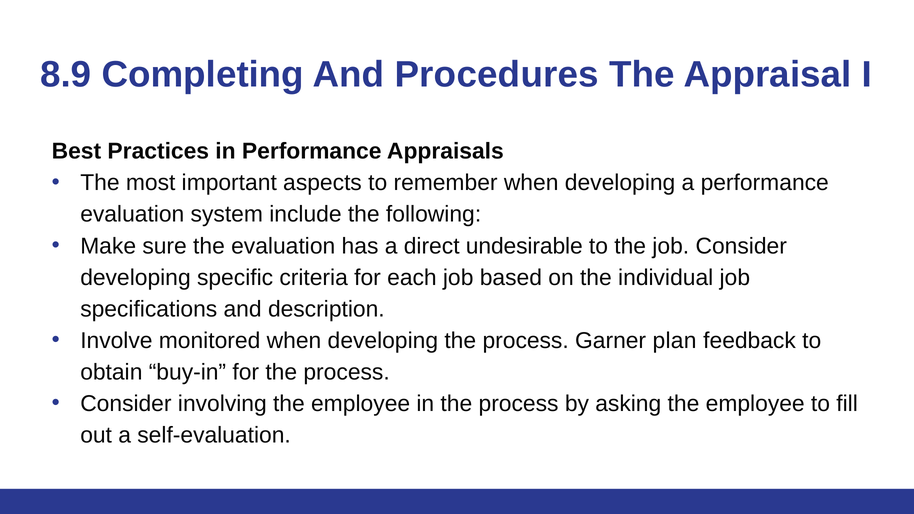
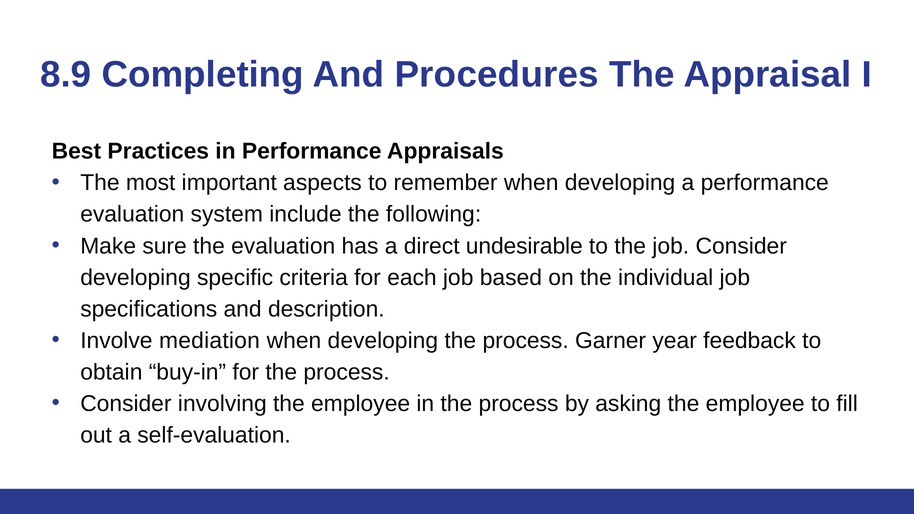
monitored: monitored -> mediation
plan: plan -> year
